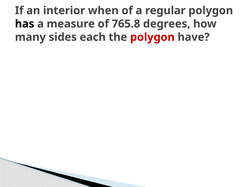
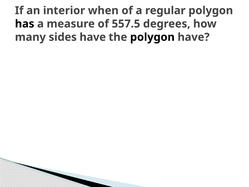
765.8: 765.8 -> 557.5
sides each: each -> have
polygon at (152, 37) colour: red -> black
